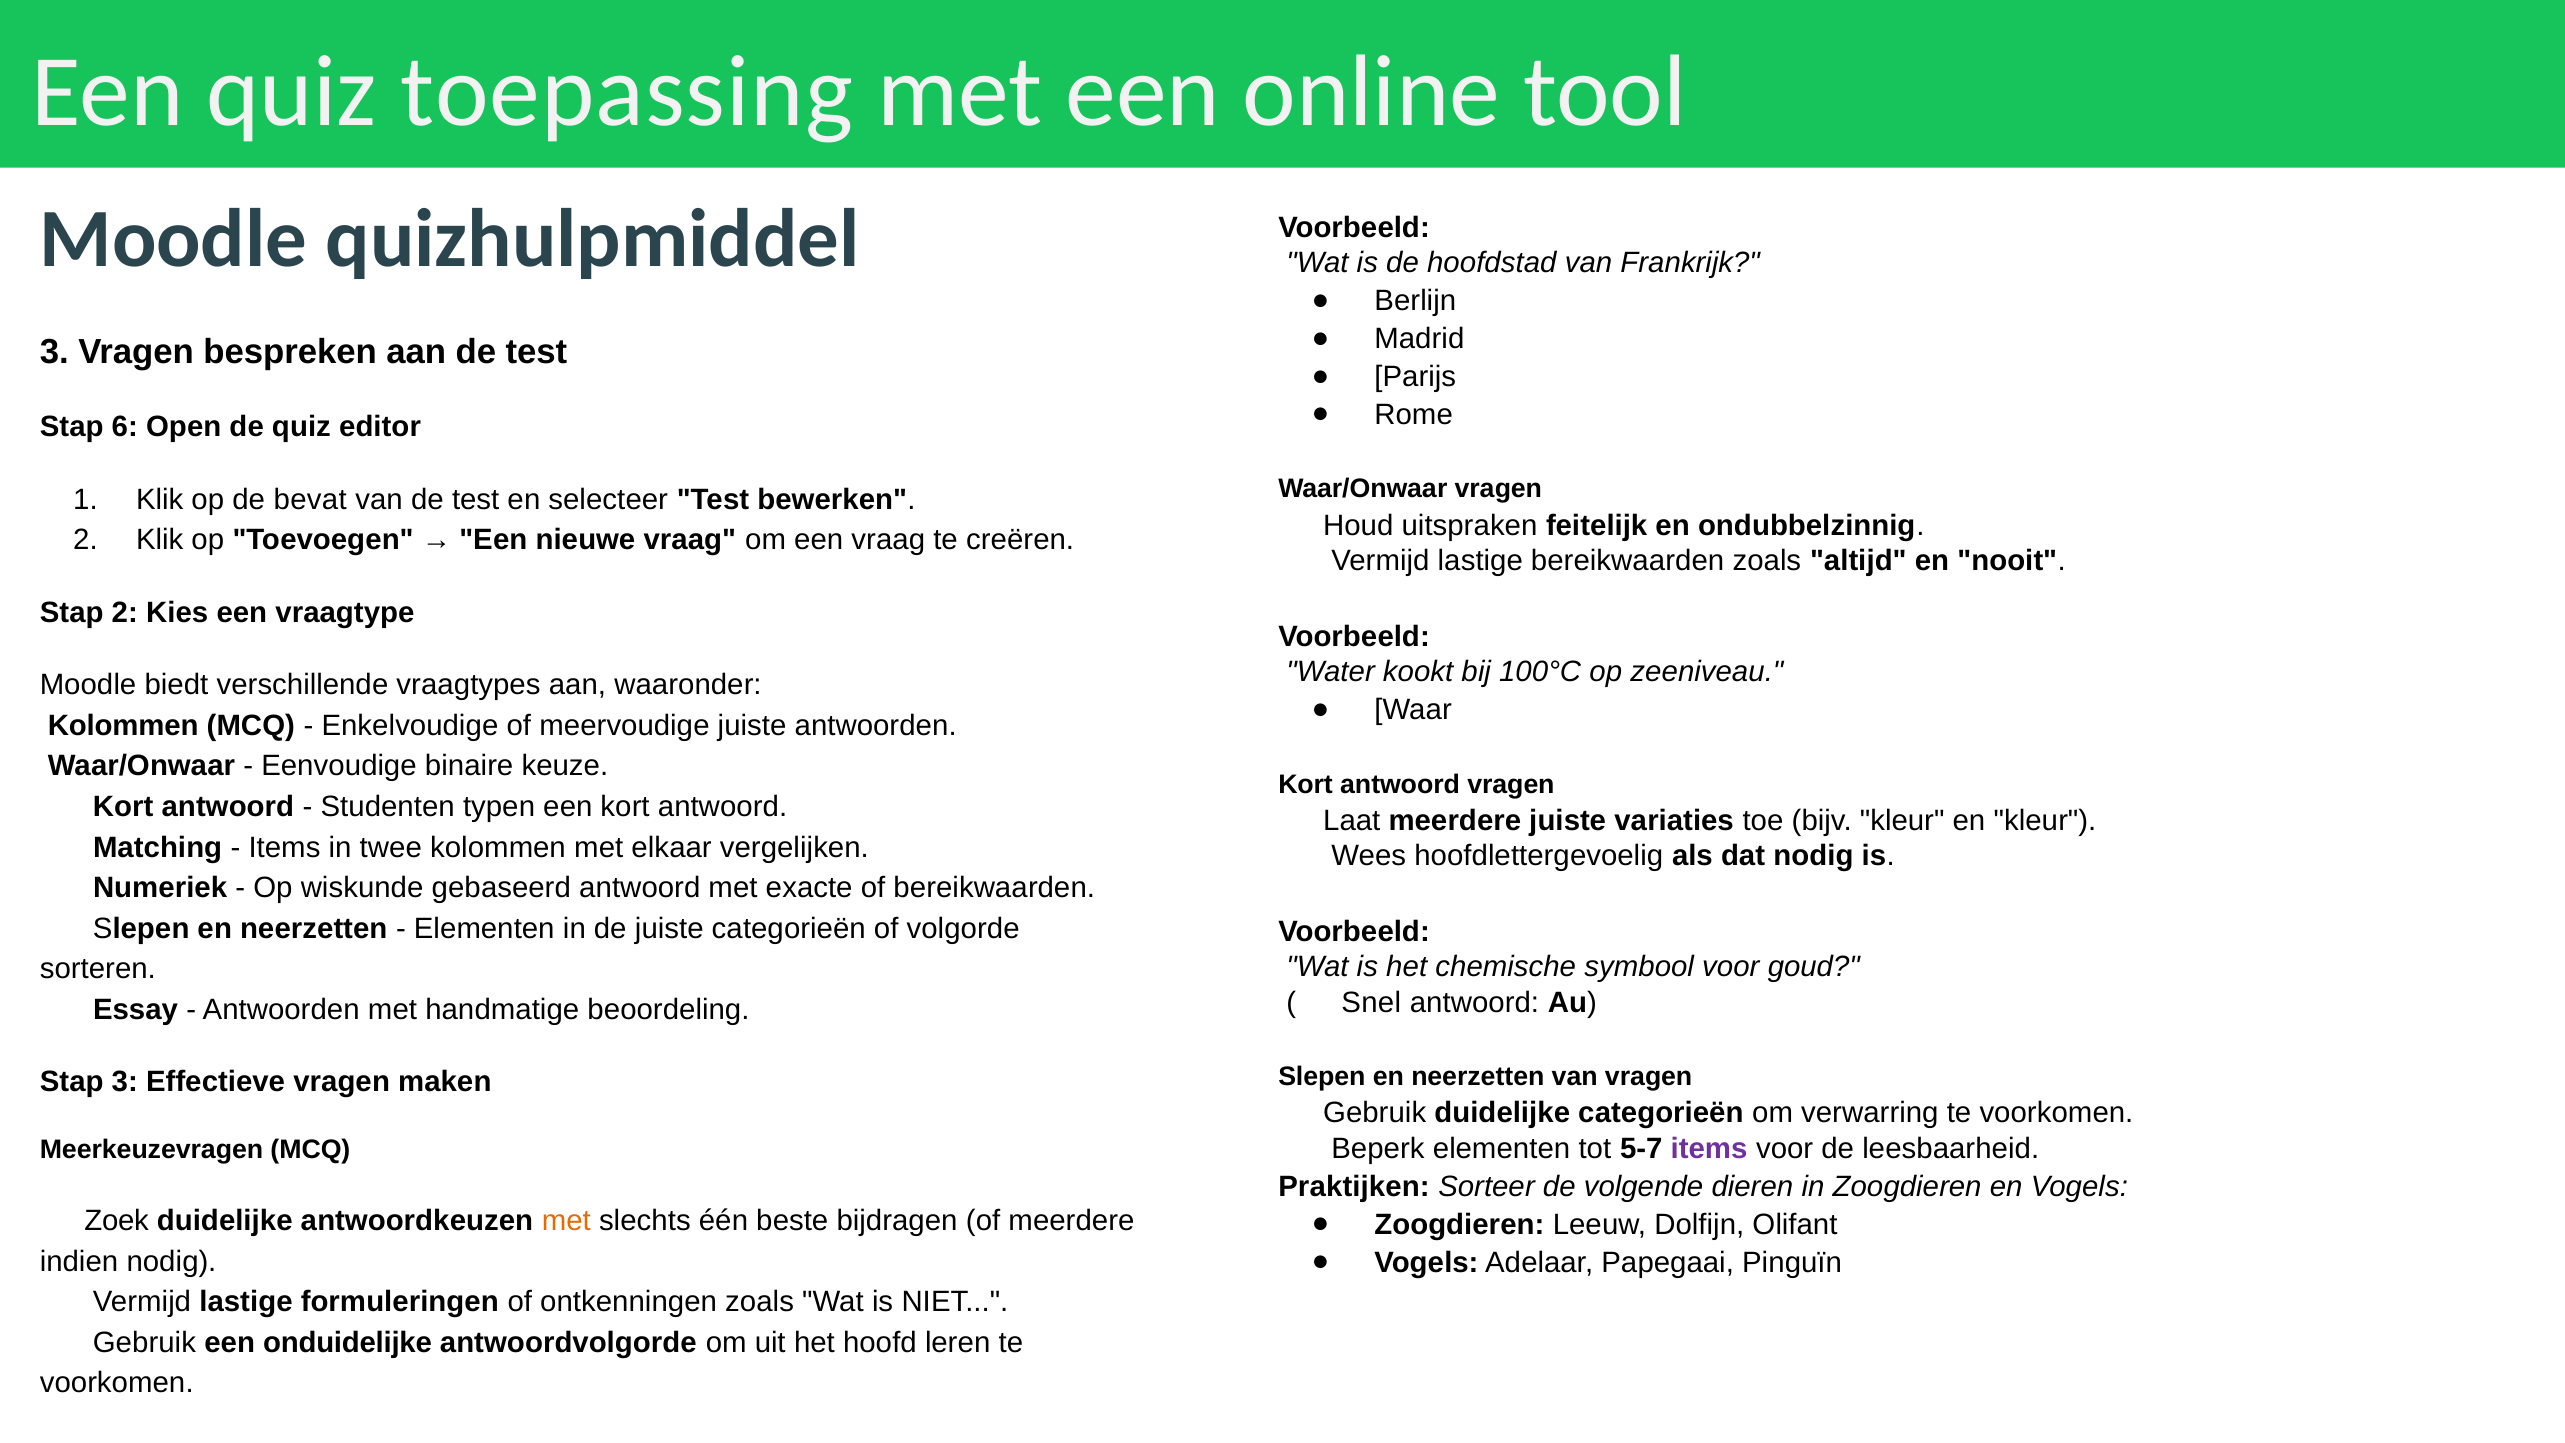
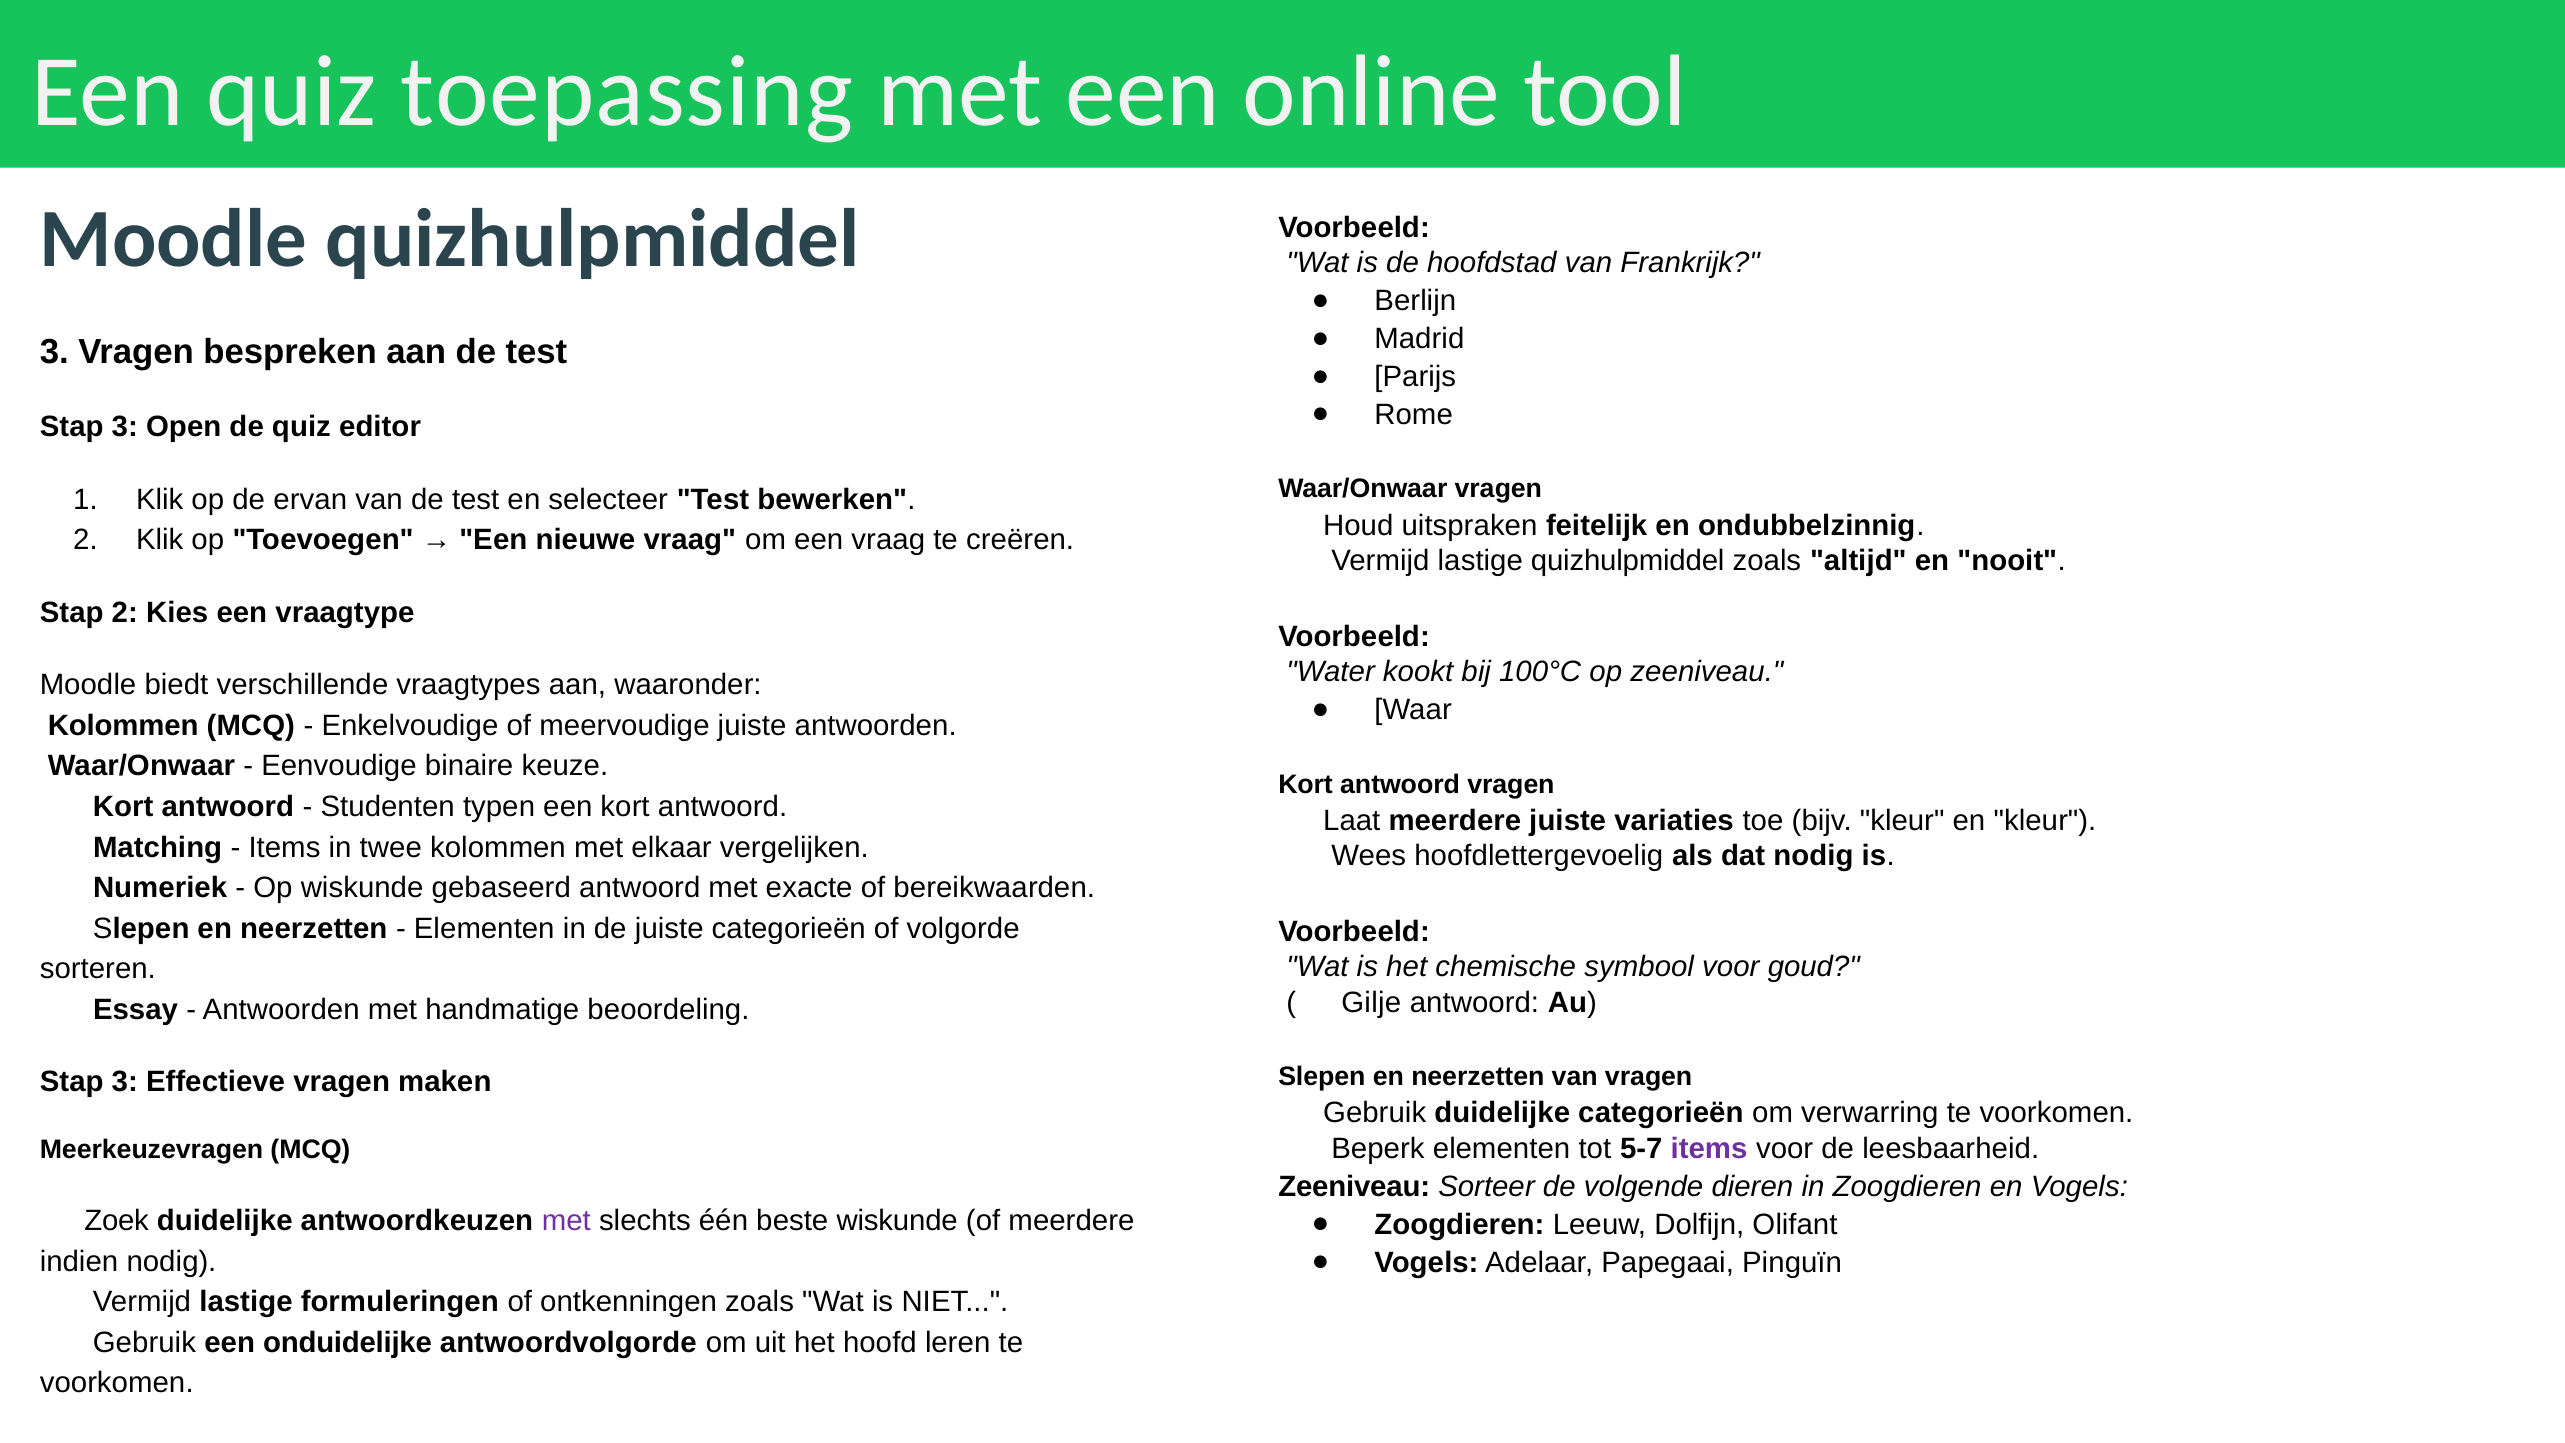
6 at (125, 427): 6 -> 3
bevat: bevat -> ervan
lastige bereikwaarden: bereikwaarden -> quizhulpmiddel
Snel: Snel -> Gilje
Praktijken at (1354, 1186): Praktijken -> Zeeniveau
met at (566, 1221) colour: orange -> purple
beste bijdragen: bijdragen -> wiskunde
